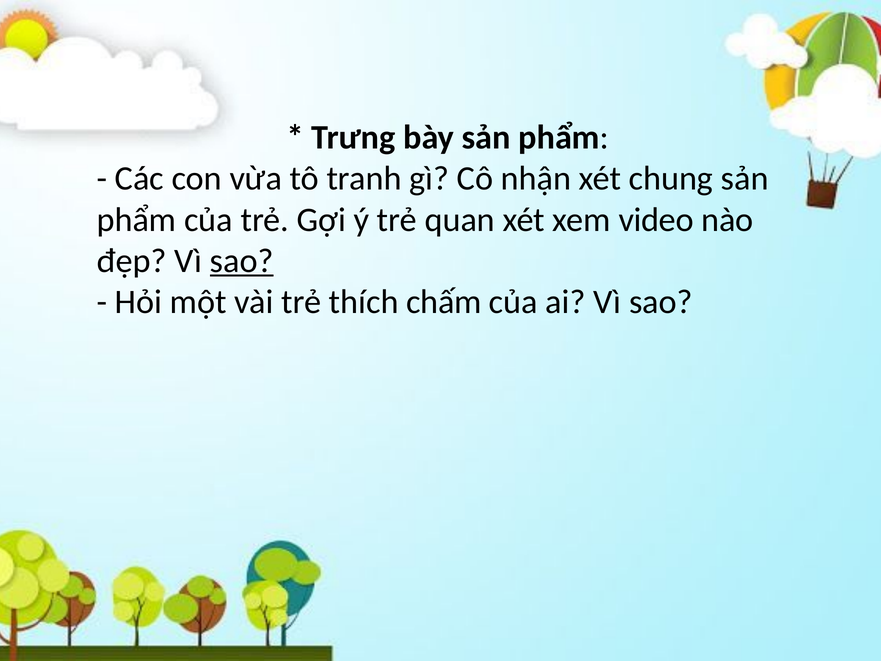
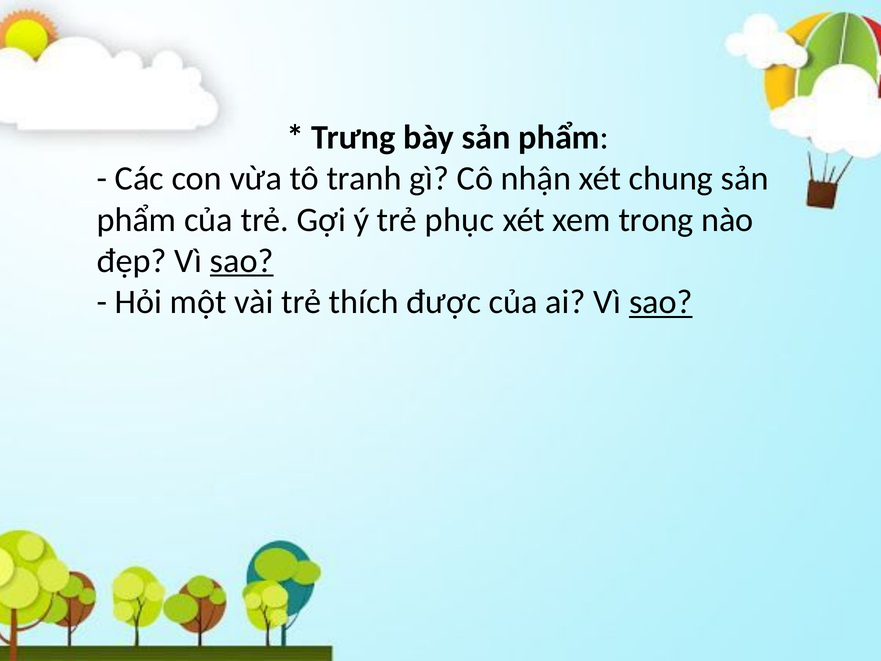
quan: quan -> phục
video: video -> trong
chấm: chấm -> được
sao at (661, 302) underline: none -> present
